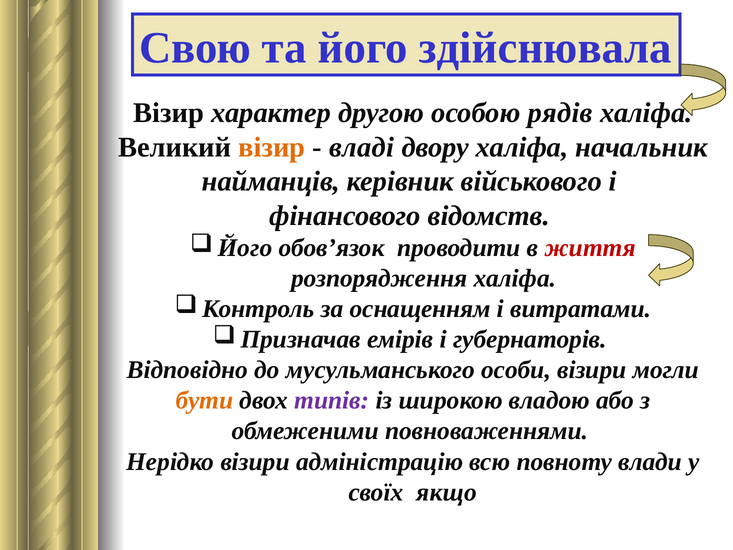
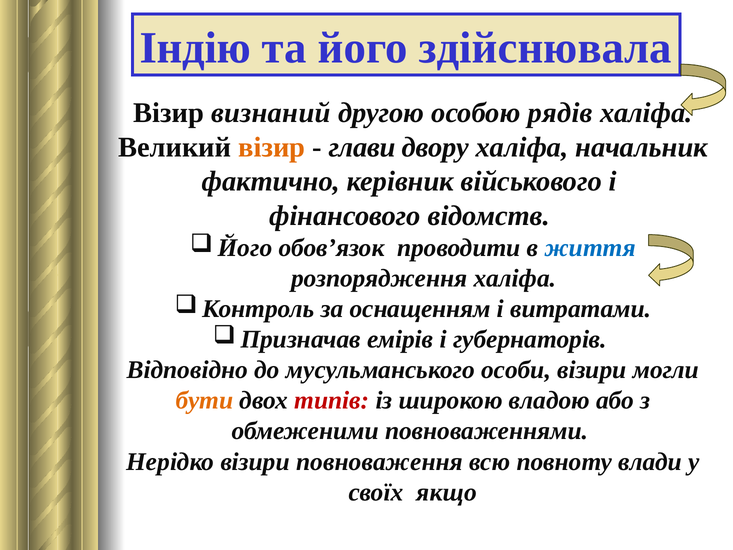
Свою: Свою -> Індію
характер: характер -> визнаний
владі: владі -> глави
найманців: найманців -> фактично
життя colour: red -> blue
типів colour: purple -> red
адміністрацію: адміністрацію -> повноваження
